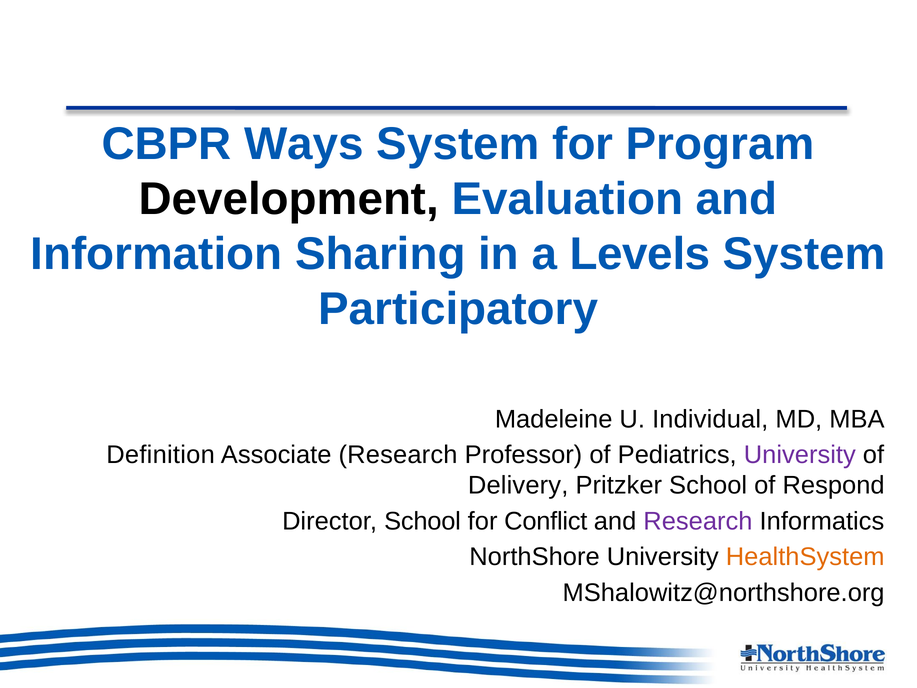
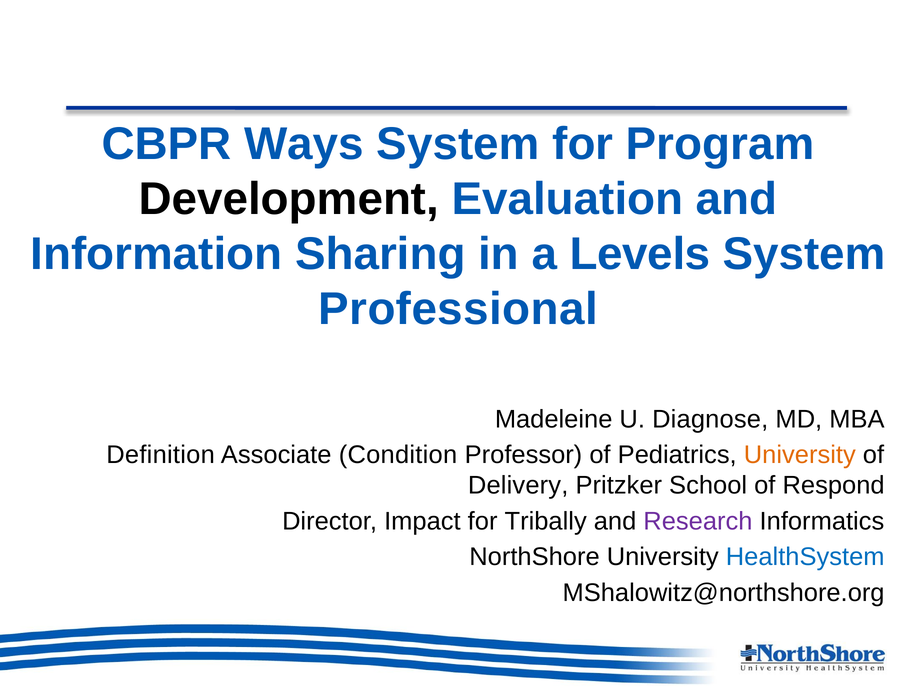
Participatory: Participatory -> Professional
Individual: Individual -> Diagnose
Associate Research: Research -> Condition
University at (800, 455) colour: purple -> orange
Director School: School -> Impact
Conflict: Conflict -> Tribally
HealthSystem colour: orange -> blue
